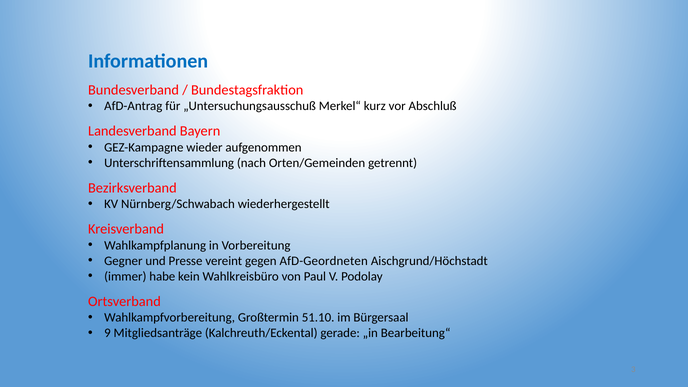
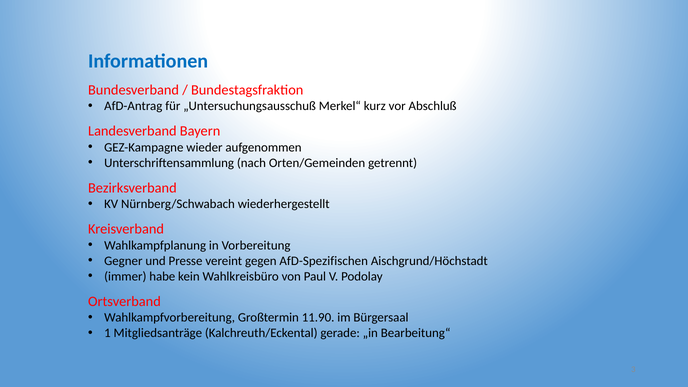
AfD-Geordneten: AfD-Geordneten -> AfD-Spezifischen
51.10: 51.10 -> 11.90
9: 9 -> 1
